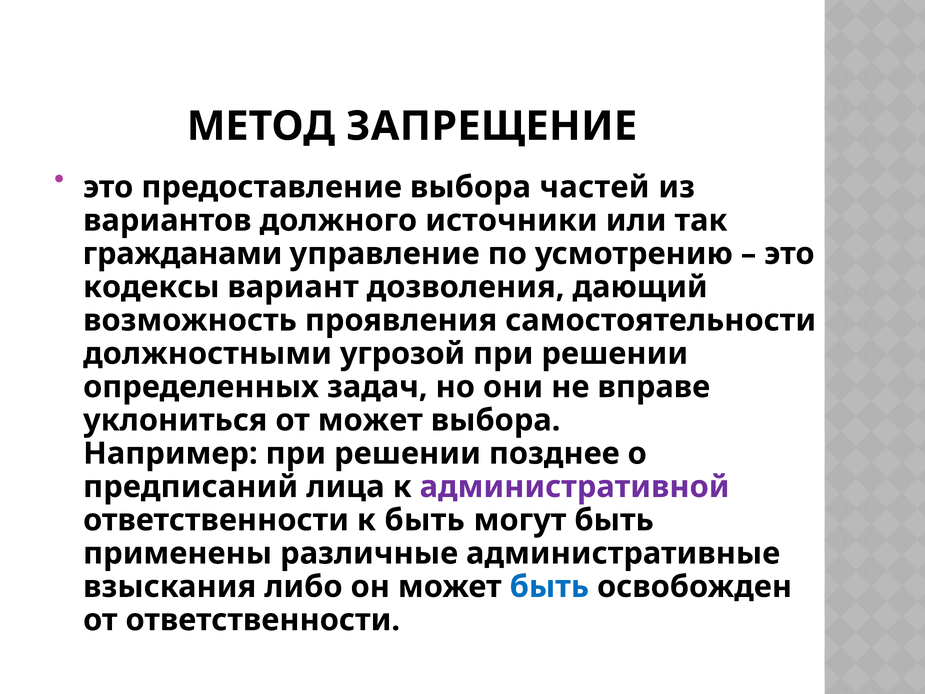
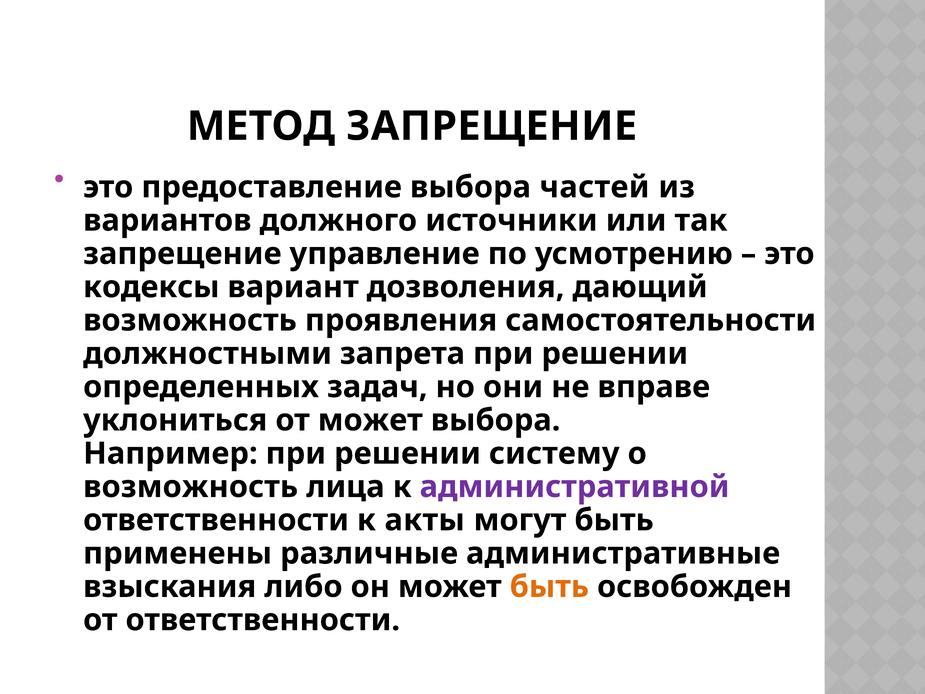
гражданами at (183, 254): гражданами -> запрещение
угрозой: угрозой -> запрета
позднее: позднее -> систему
предписаний at (191, 487): предписаний -> возможность
к быть: быть -> акты
быть at (549, 587) colour: blue -> orange
